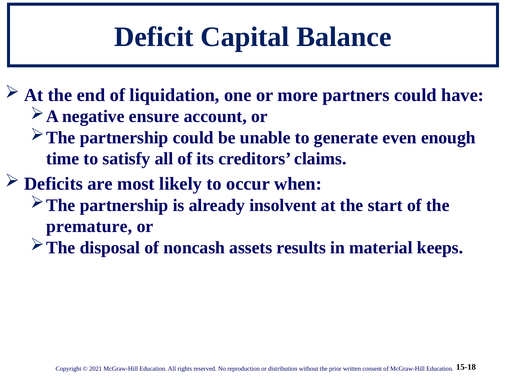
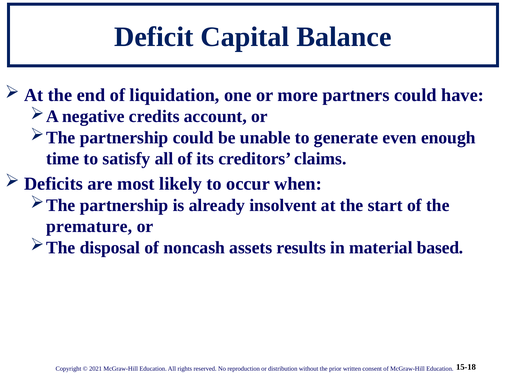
ensure: ensure -> credits
keeps: keeps -> based
